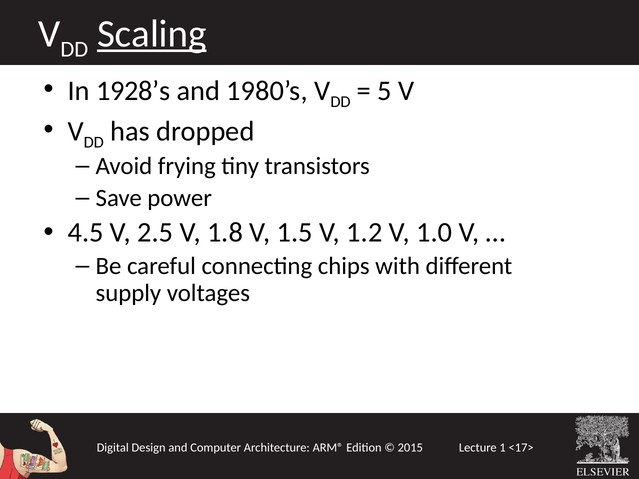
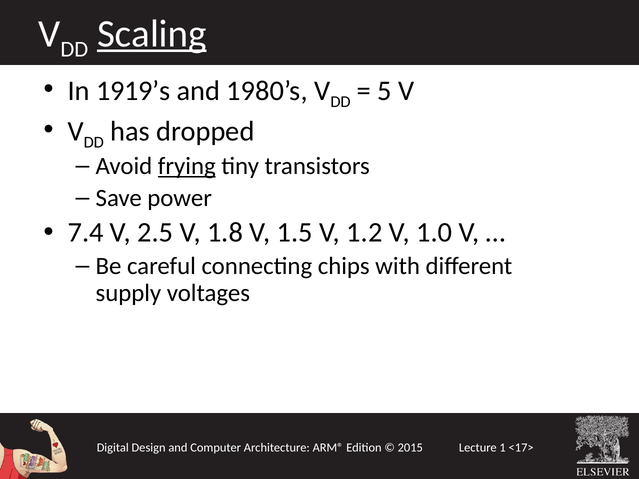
1928’s: 1928’s -> 1919’s
frying underline: none -> present
4.5: 4.5 -> 7.4
